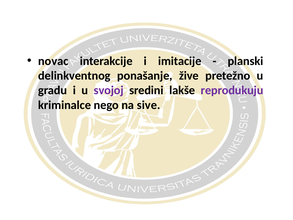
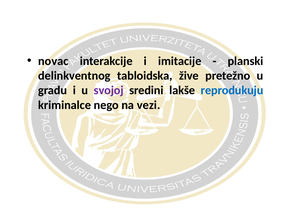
ponašanje: ponašanje -> tabloidska
reprodukuju colour: purple -> blue
sive: sive -> vezi
